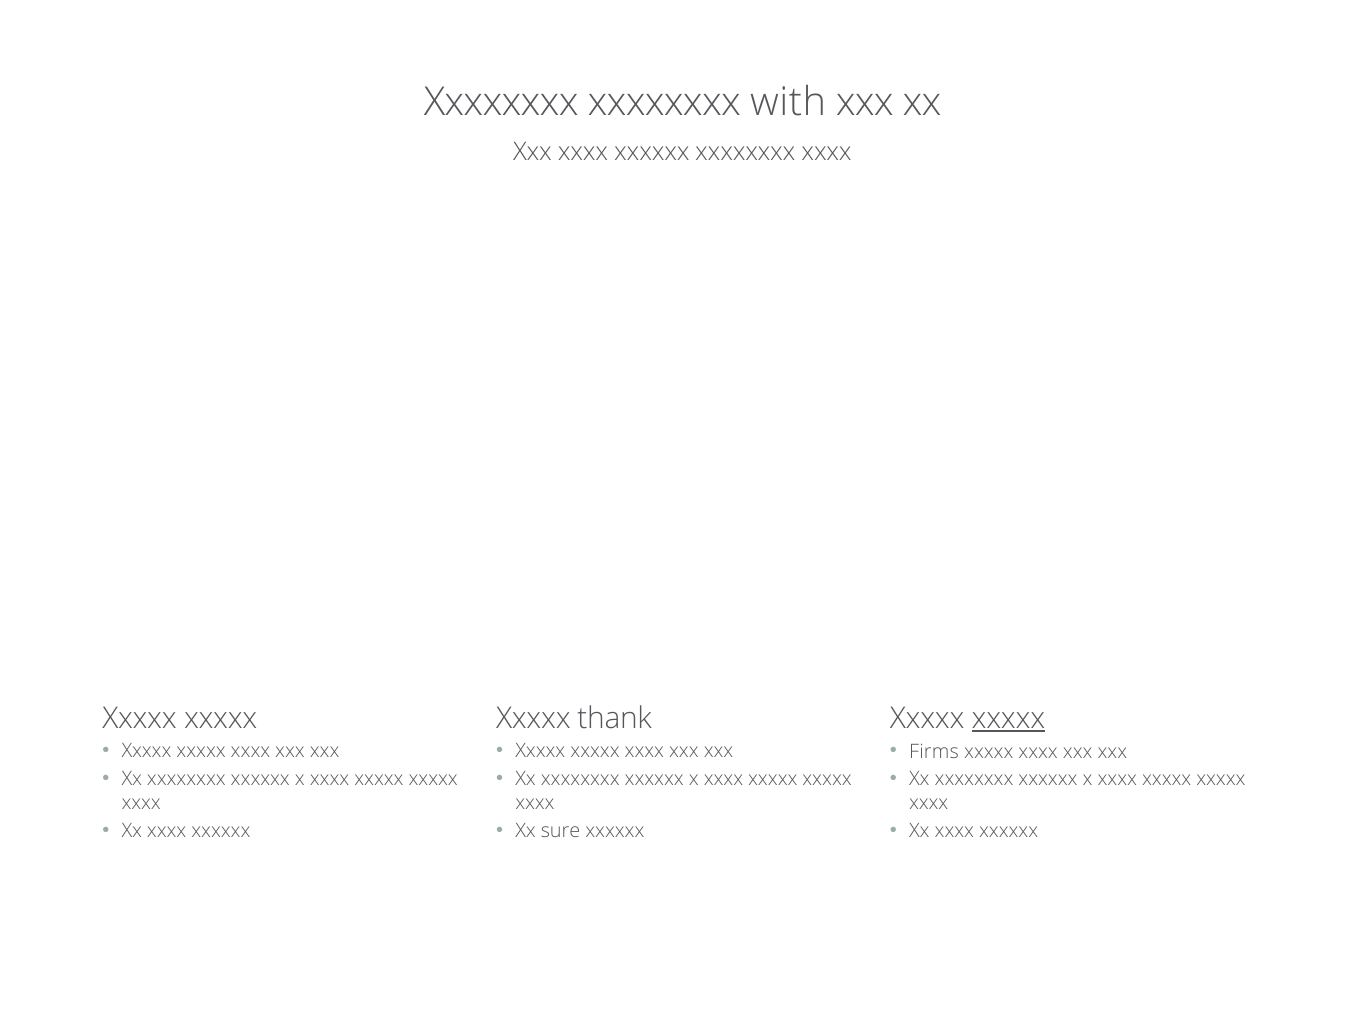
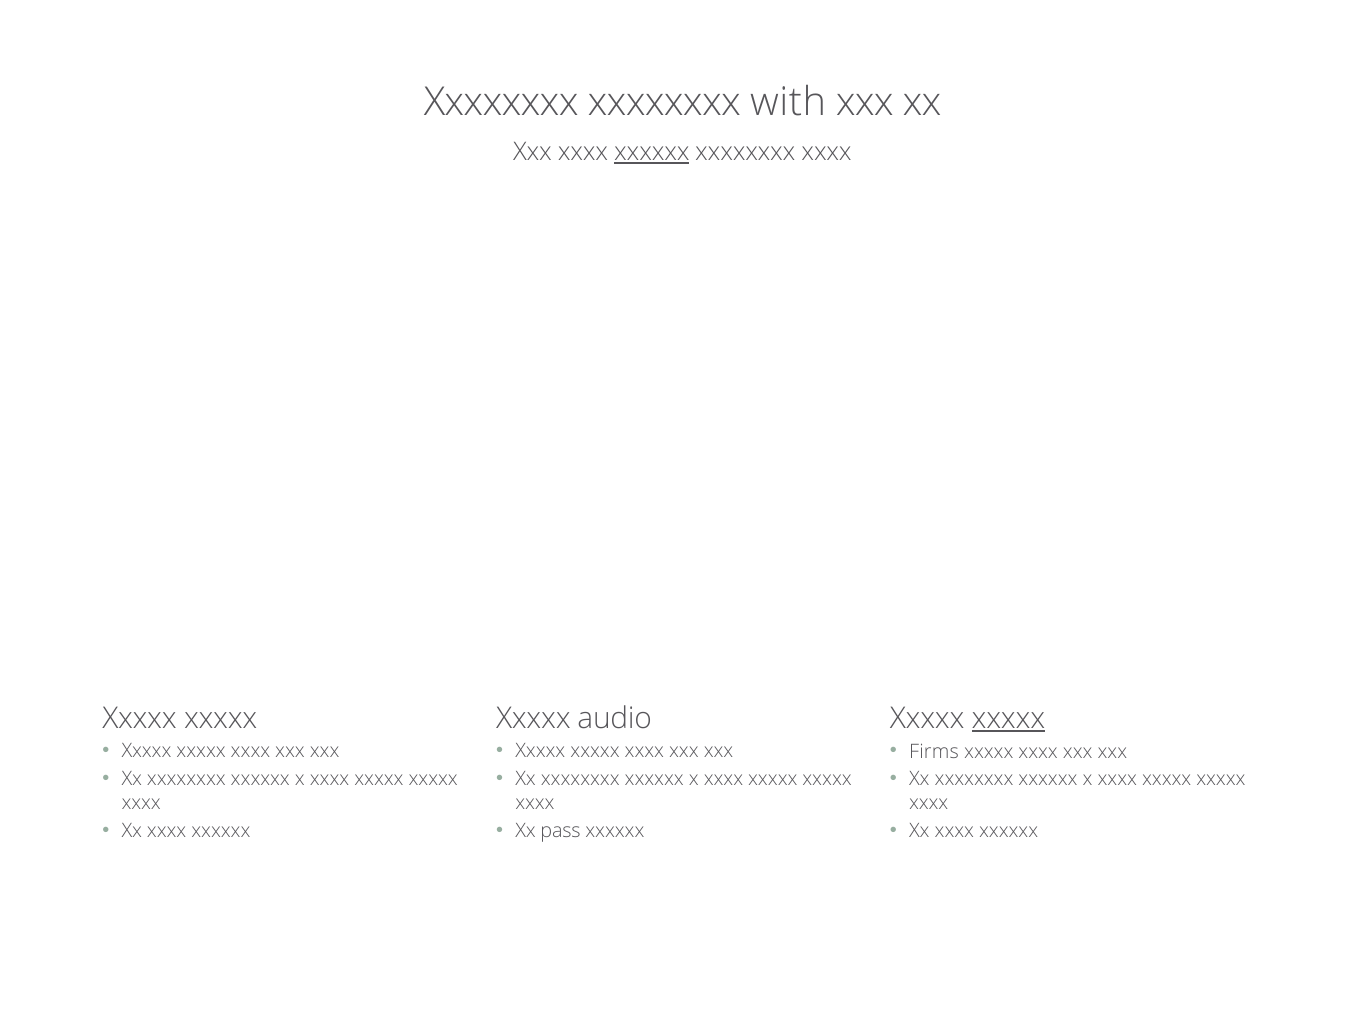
xxxxxx at (652, 152) underline: none -> present
thank: thank -> audio
sure: sure -> pass
